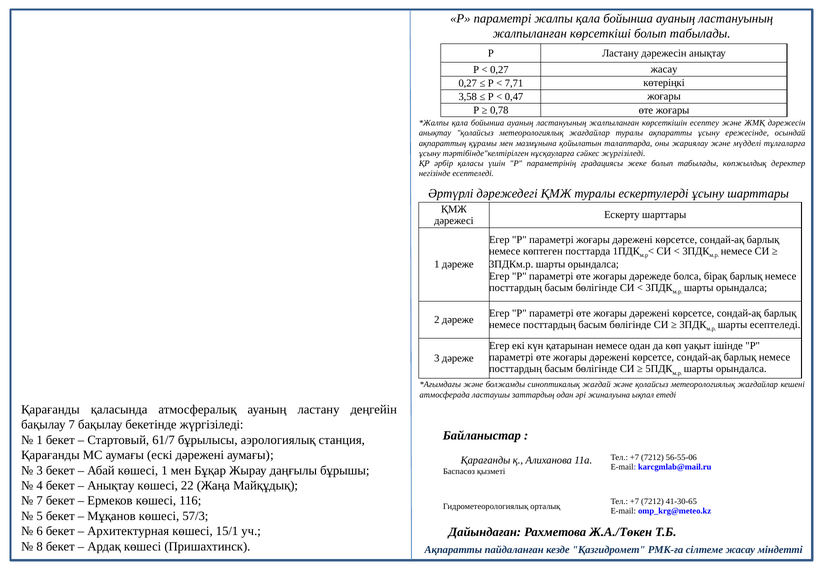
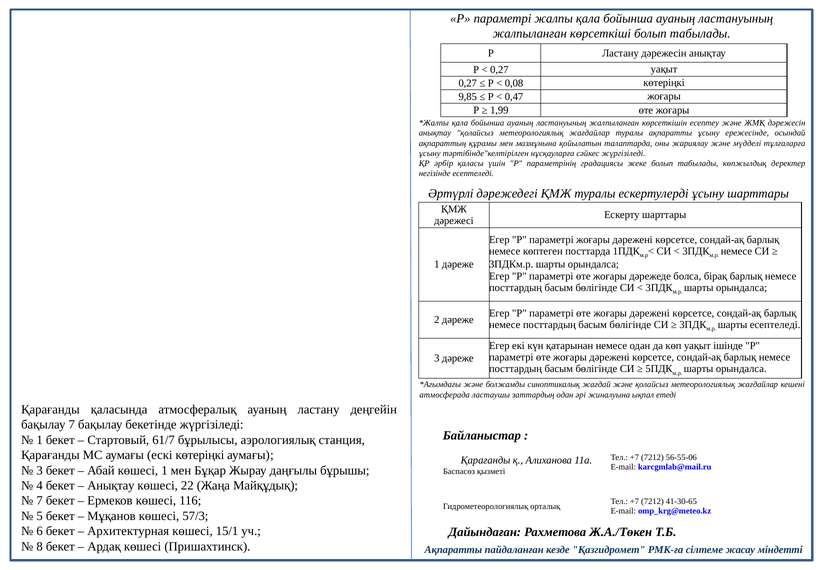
0,27 жасау: жасау -> уақыт
7,71: 7,71 -> 0,08
3,58: 3,58 -> 9,85
0,78: 0,78 -> 1,99
ескі дәрежені: дәрежені -> көтеріңкі
